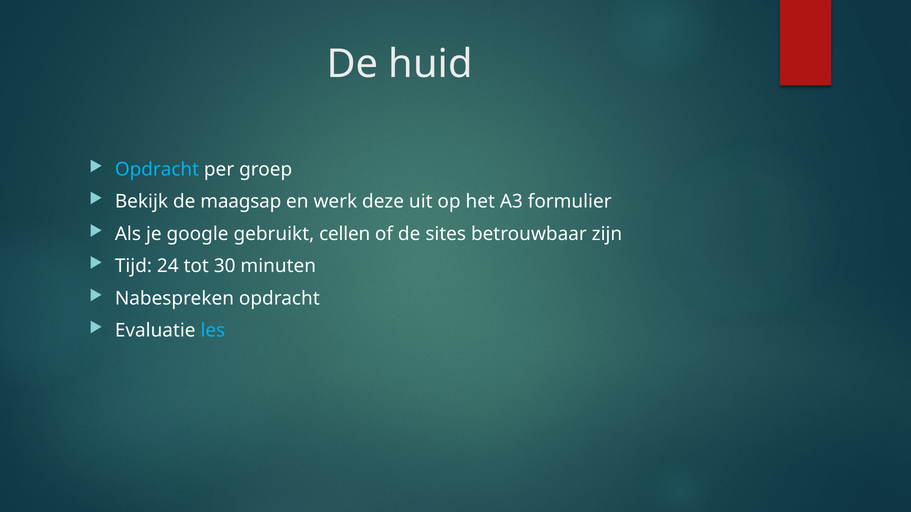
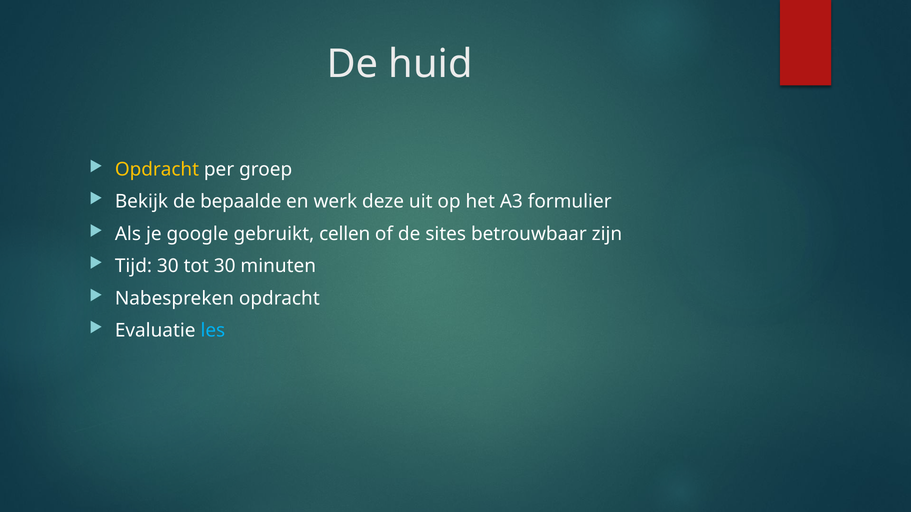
Opdracht at (157, 170) colour: light blue -> yellow
maagsap: maagsap -> bepaalde
Tijd 24: 24 -> 30
